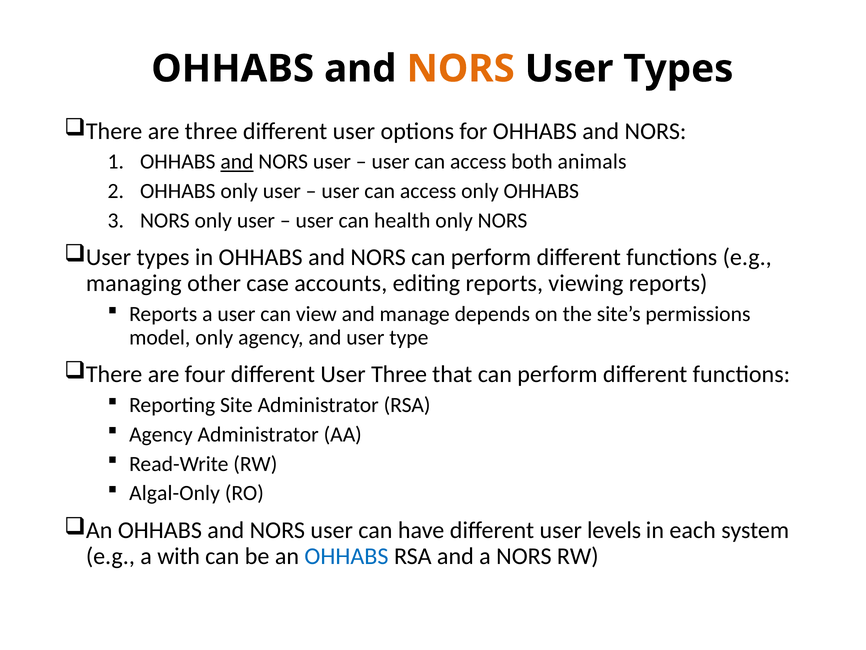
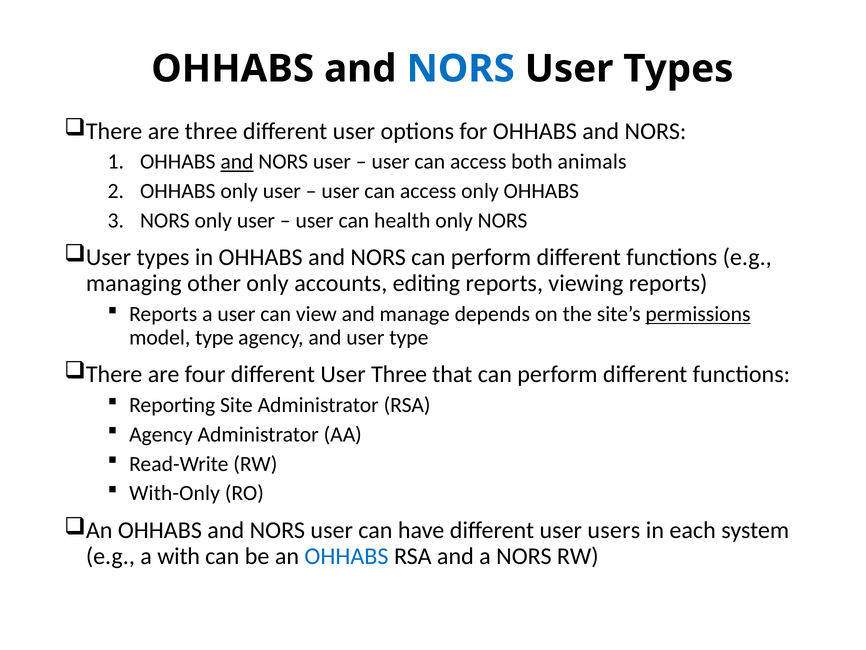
NORS at (461, 69) colour: orange -> blue
other case: case -> only
permissions underline: none -> present
model only: only -> type
Algal-Only: Algal-Only -> With-Only
levels: levels -> users
